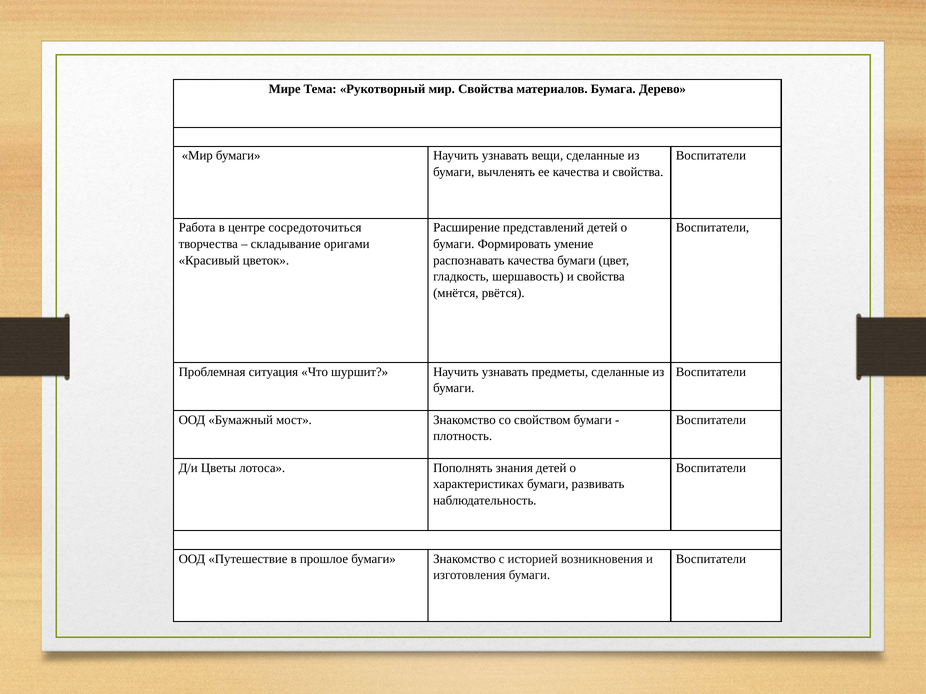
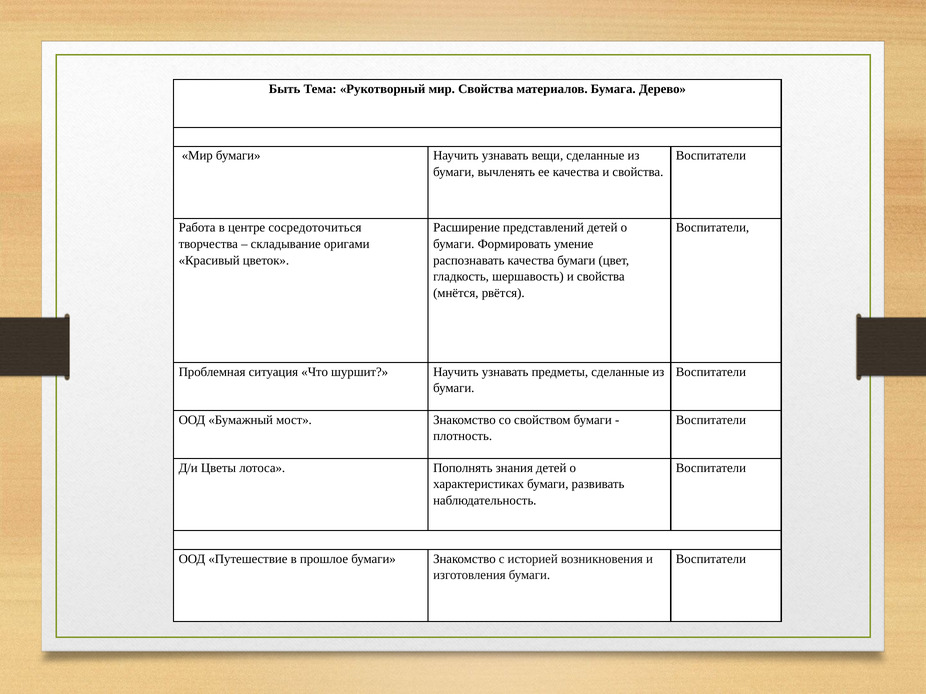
Мире: Мире -> Быть
